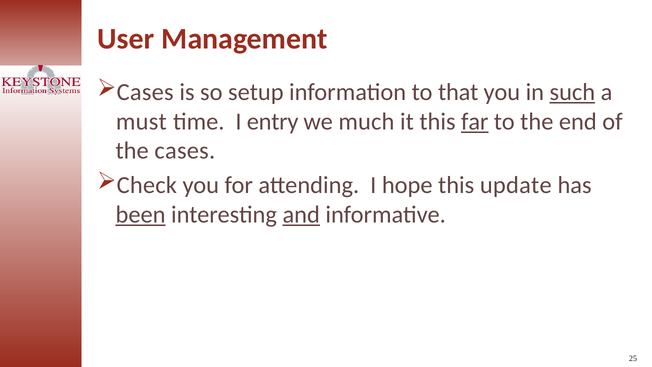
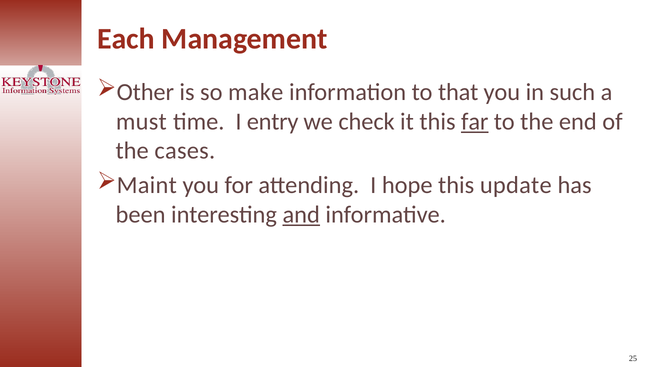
User: User -> Each
Cases at (145, 92): Cases -> Other
setup: setup -> make
such underline: present -> none
much: much -> check
Check: Check -> Maint
been underline: present -> none
